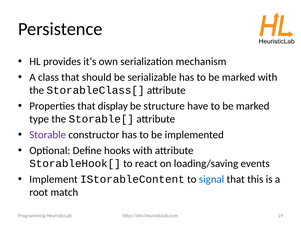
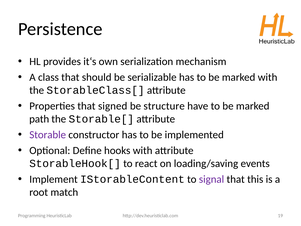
display: display -> signed
type: type -> path
signal colour: blue -> purple
